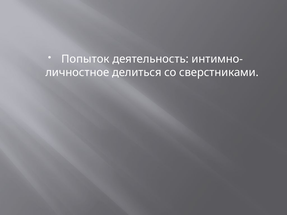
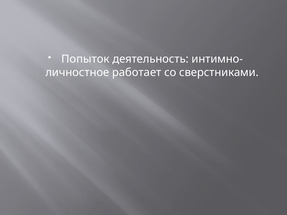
делиться: делиться -> работает
